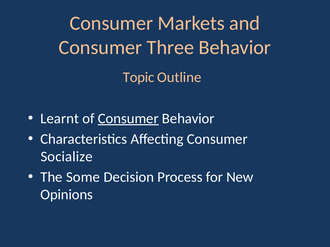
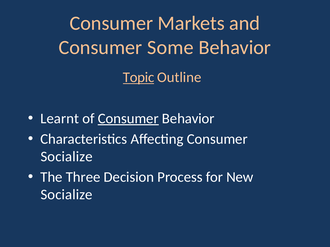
Three: Three -> Some
Topic underline: none -> present
Some: Some -> Three
Opinions at (67, 195): Opinions -> Socialize
